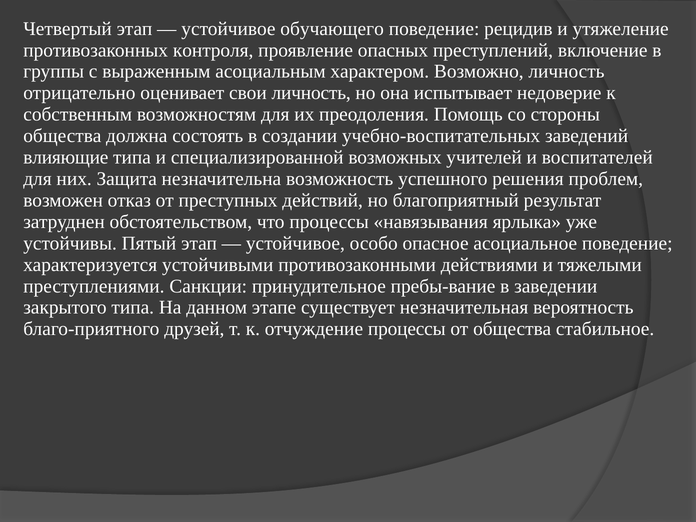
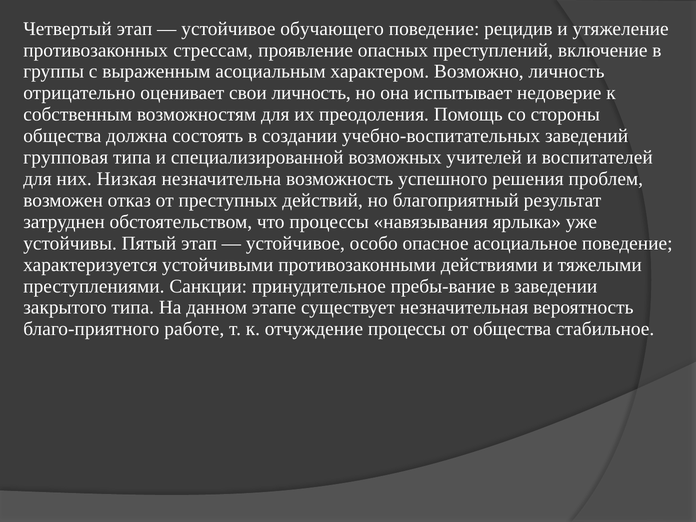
контроля: контроля -> стрессам
влияющие: влияющие -> групповая
Защита: Защита -> Низкая
друзей: друзей -> работе
